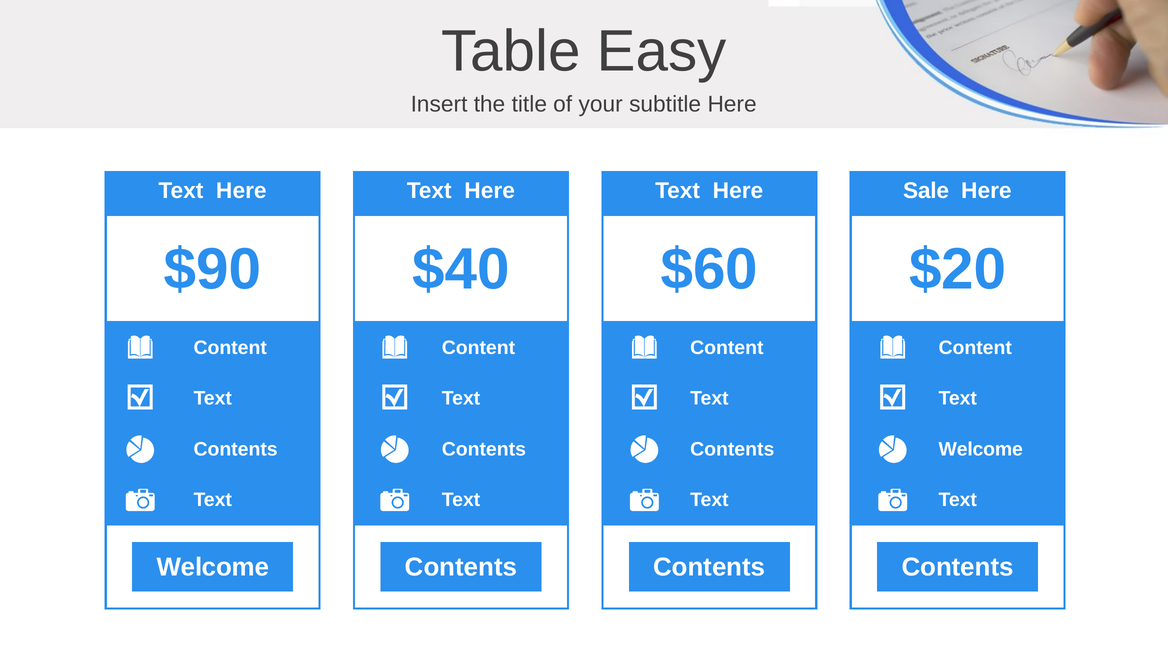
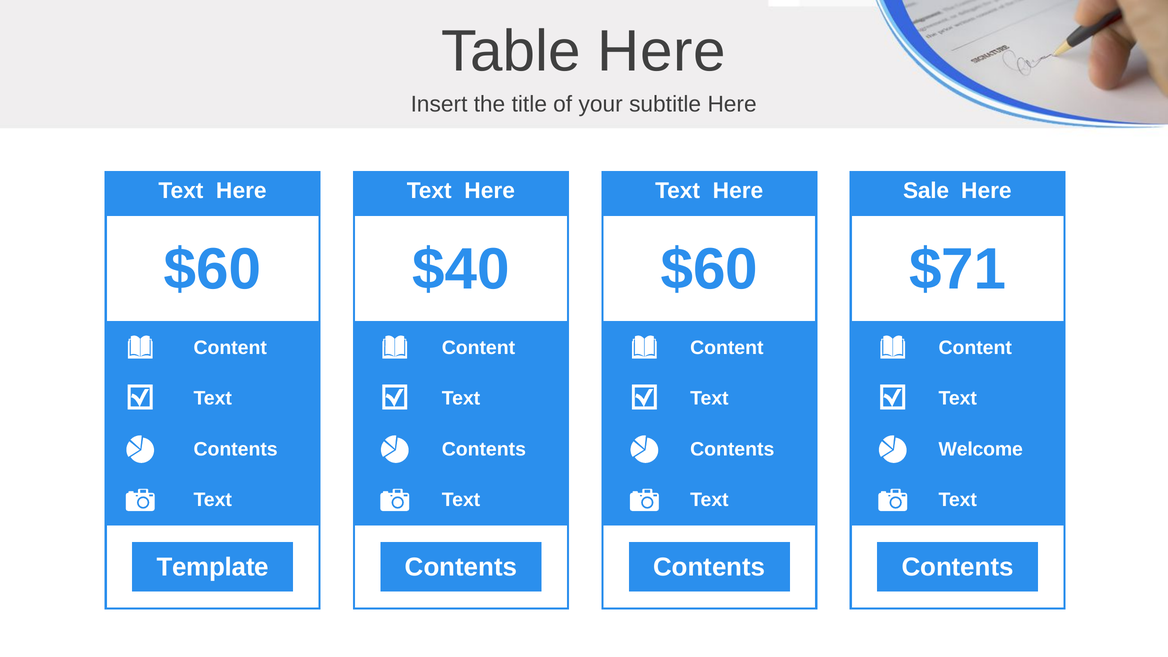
Table Easy: Easy -> Here
$90 at (213, 270): $90 -> $60
$20: $20 -> $71
Welcome at (213, 567): Welcome -> Template
